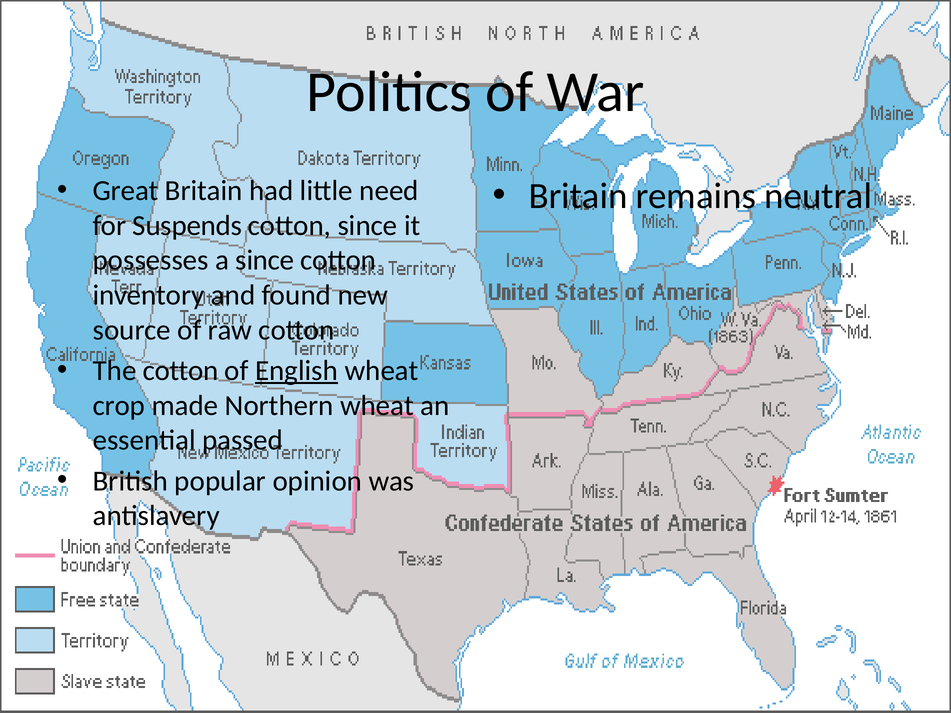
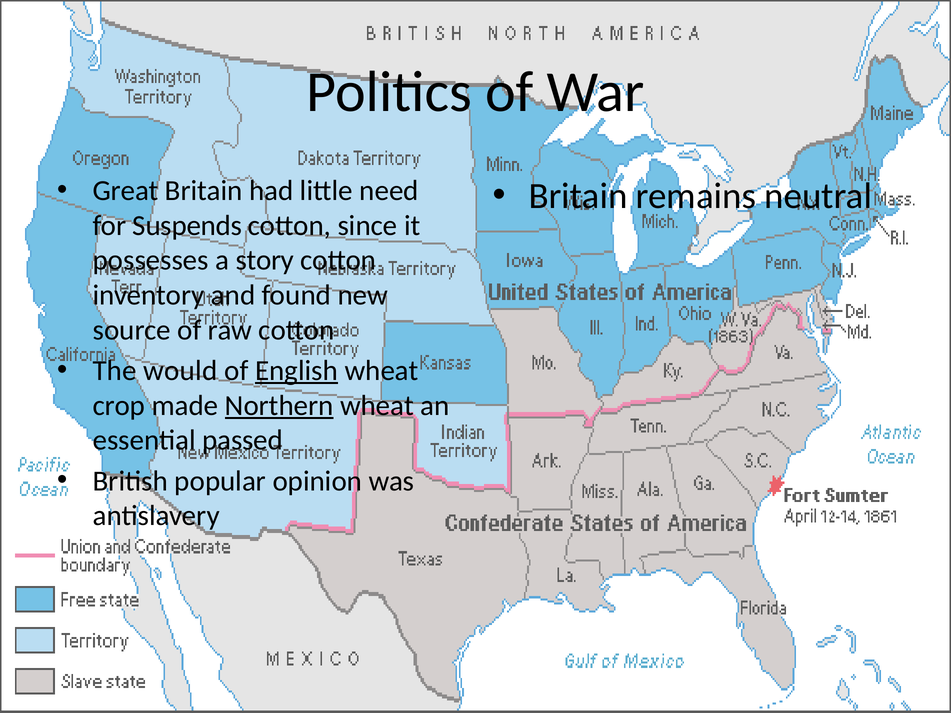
a since: since -> story
The cotton: cotton -> would
Northern underline: none -> present
